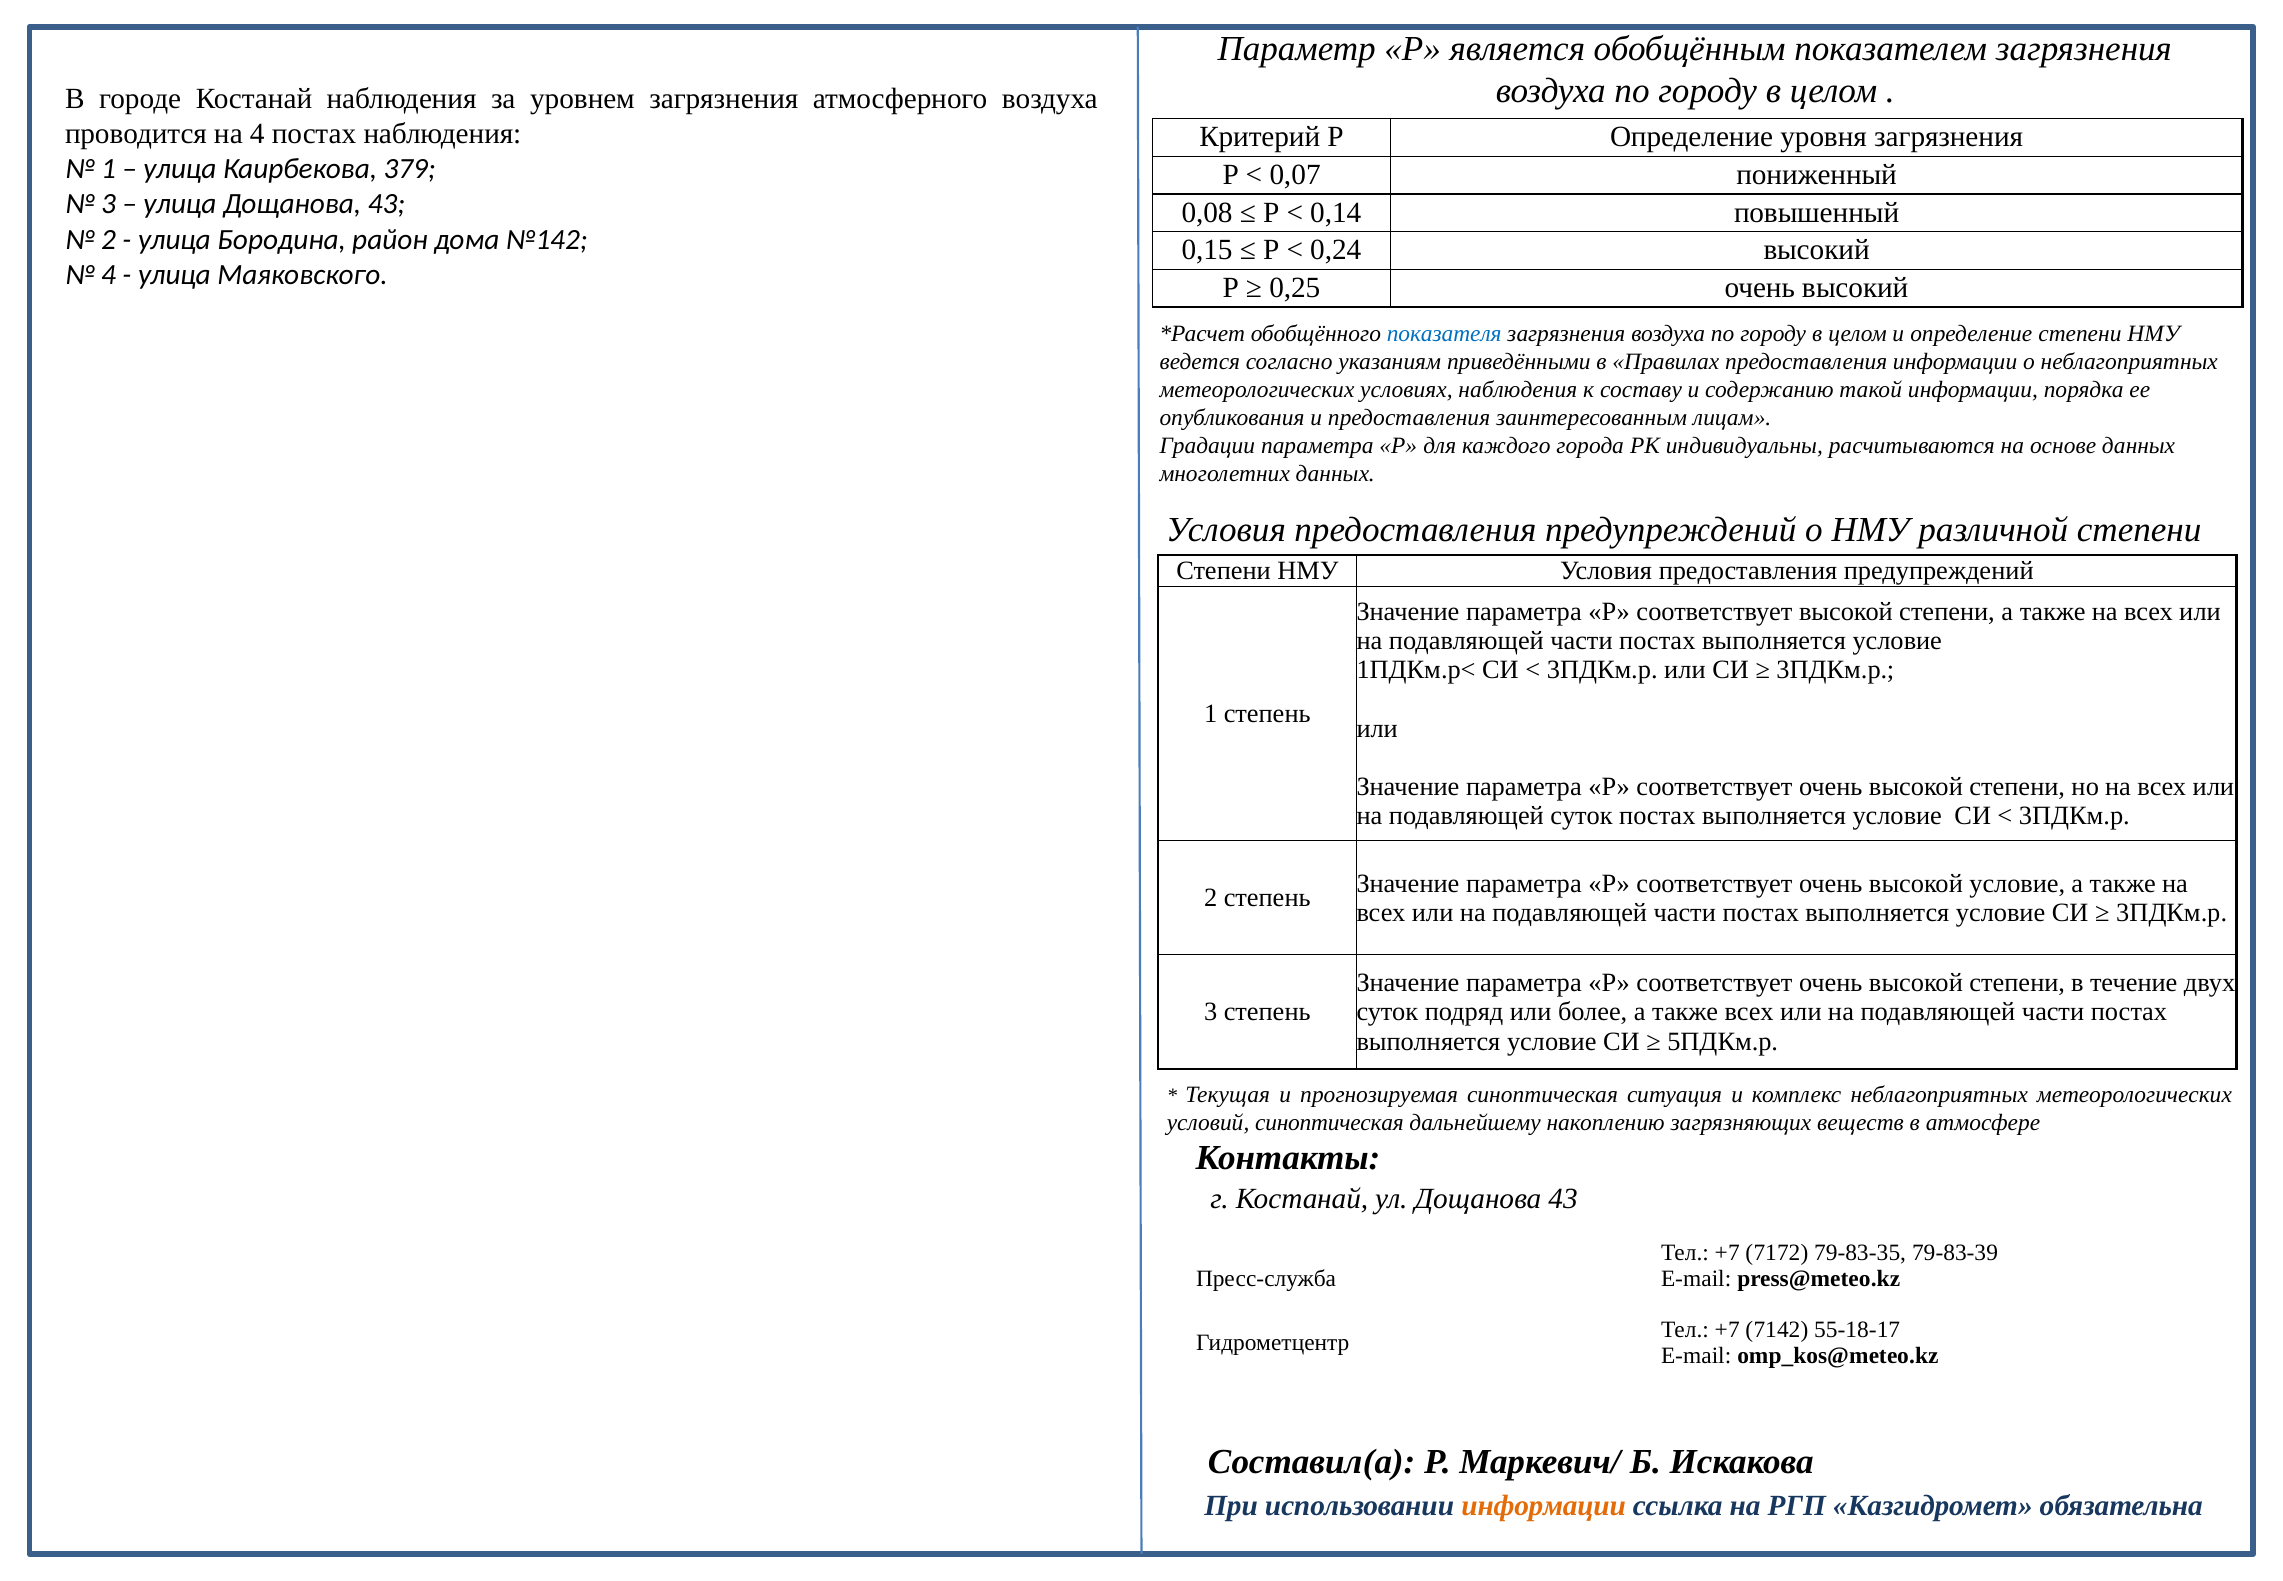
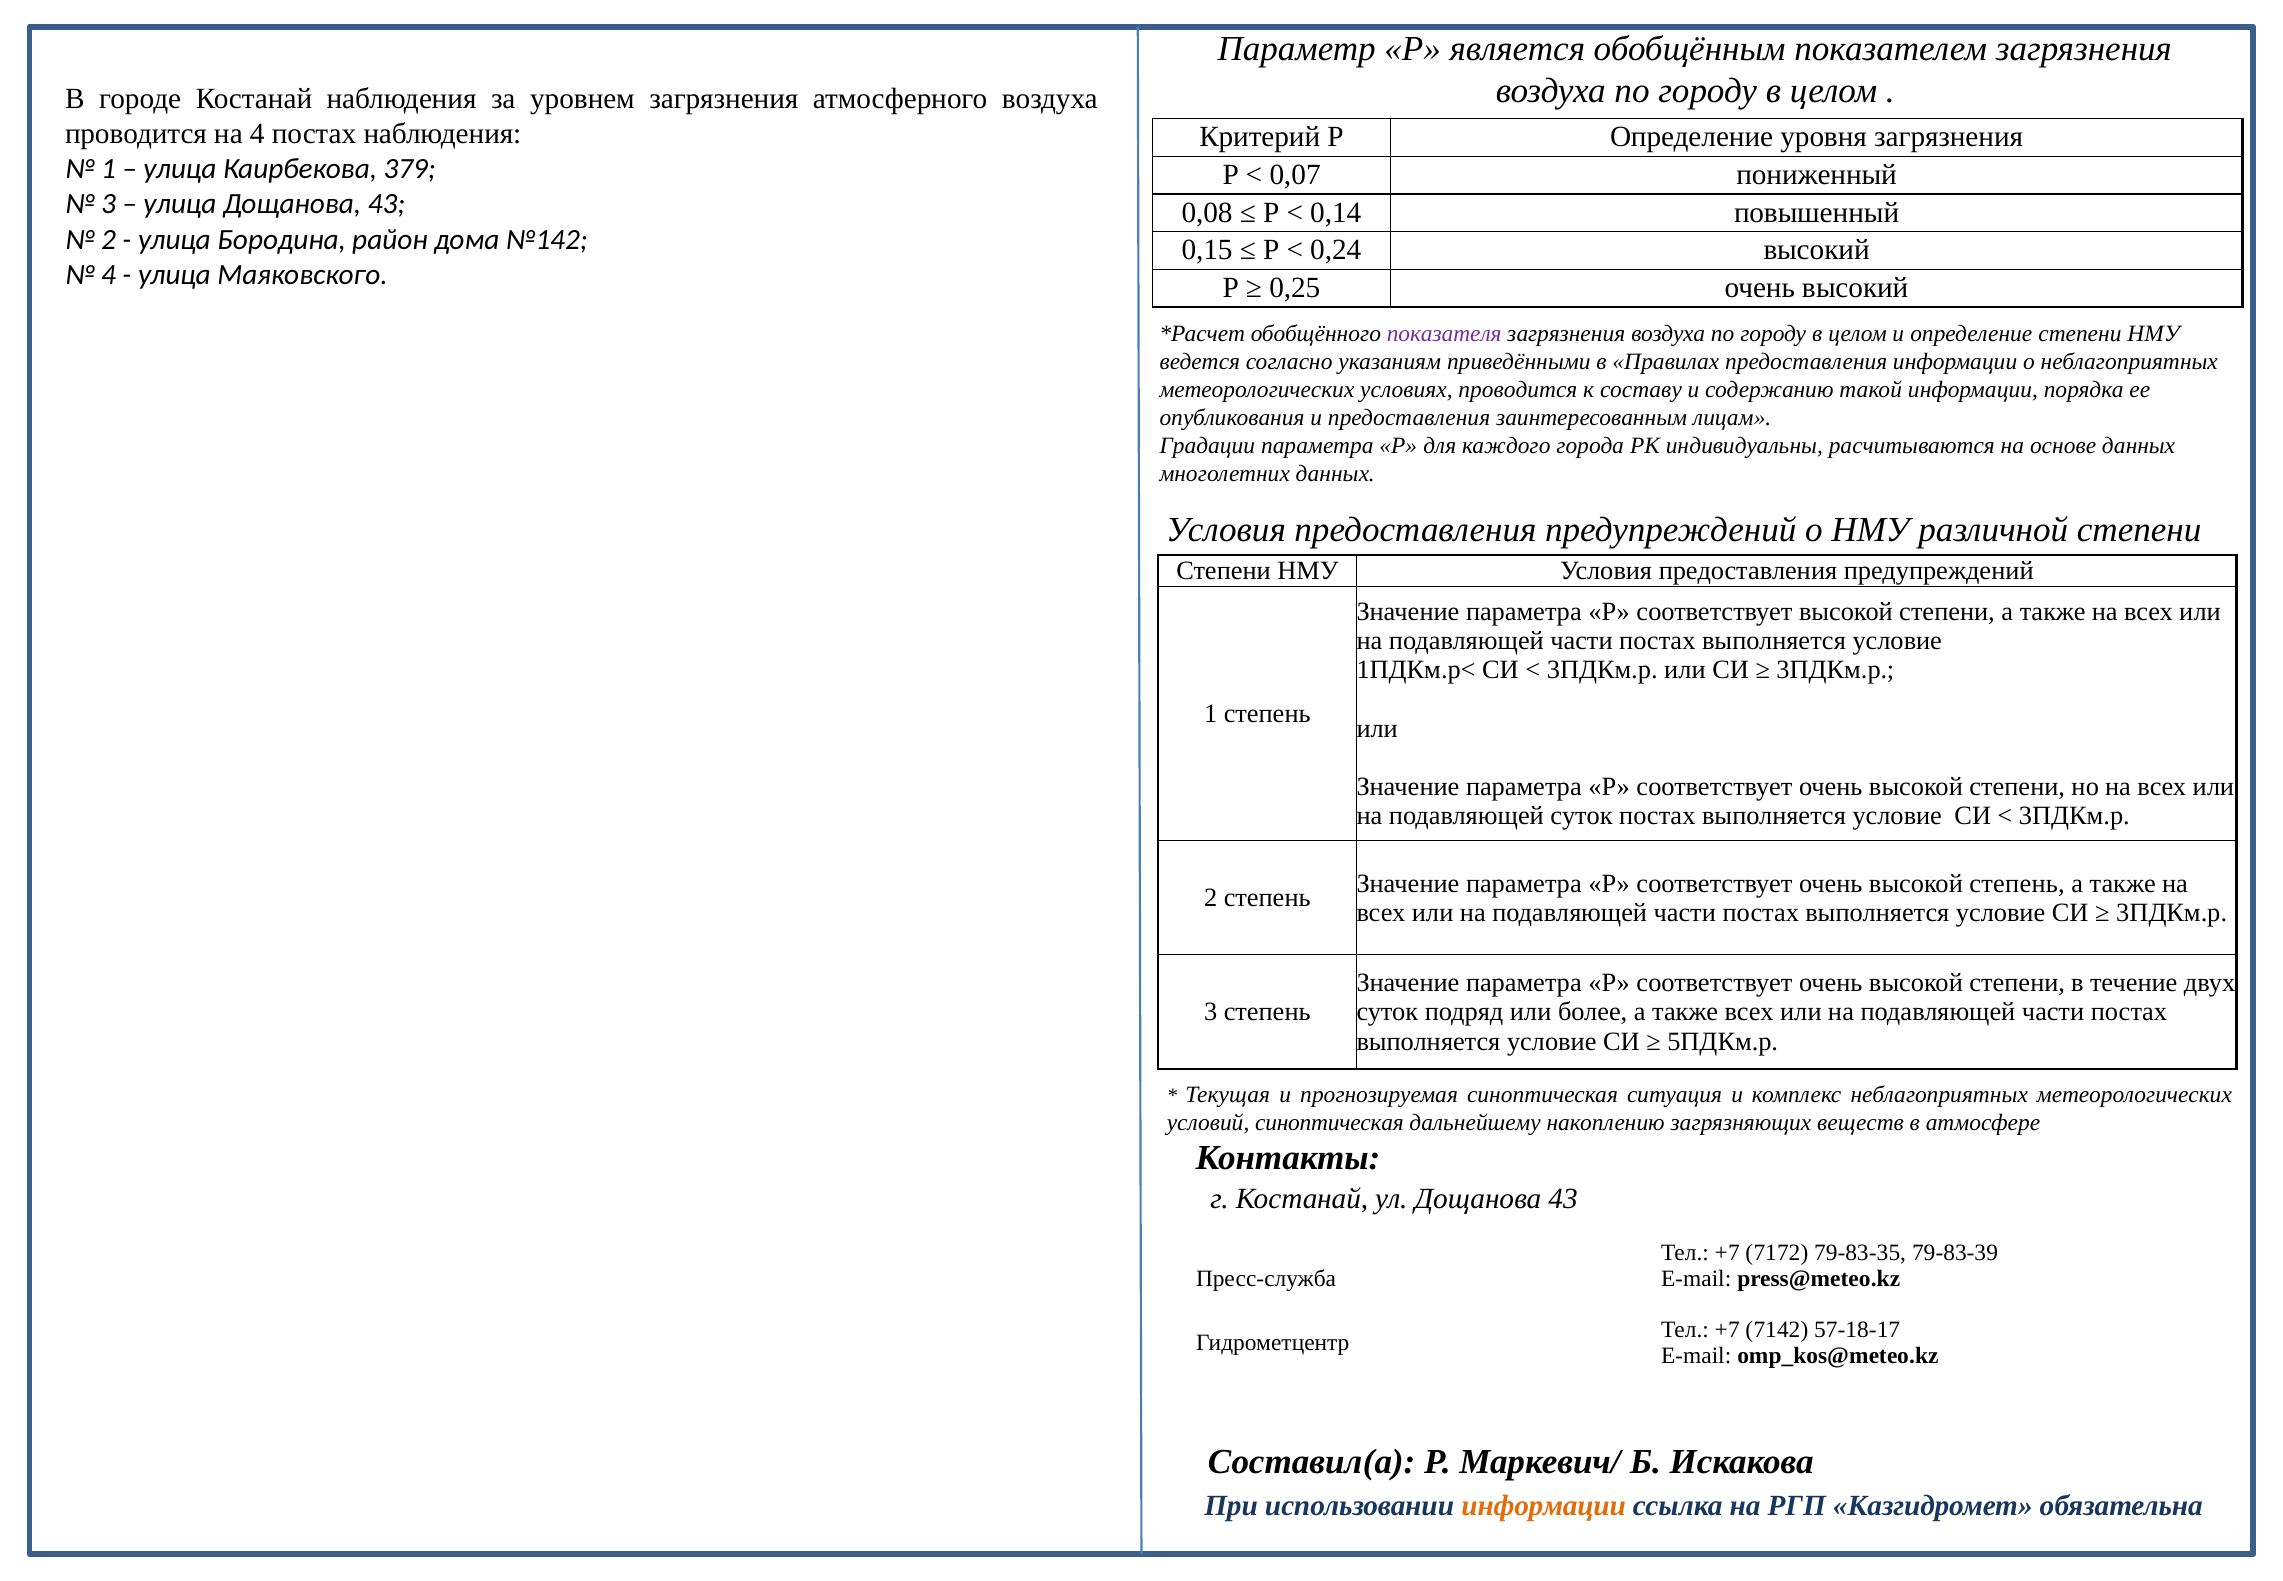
показателя colour: blue -> purple
условиях наблюдения: наблюдения -> проводится
высокой условие: условие -> степень
55-18-17: 55-18-17 -> 57-18-17
